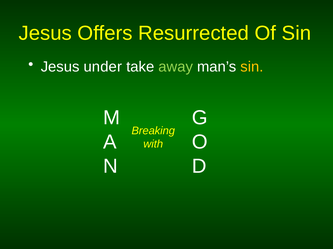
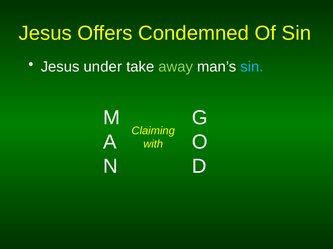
Resurrected: Resurrected -> Condemned
sin at (252, 67) colour: yellow -> light blue
Breaking: Breaking -> Claiming
